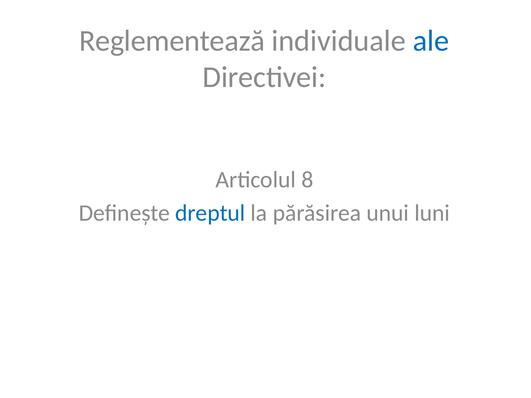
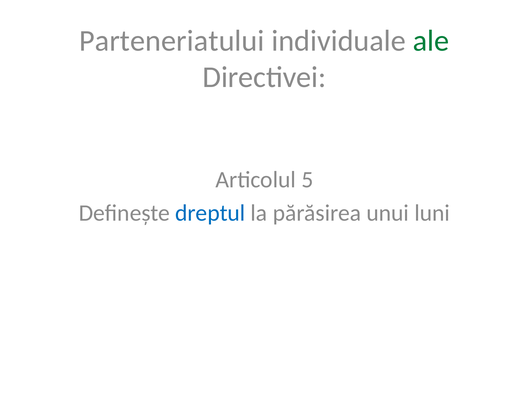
Reglementează: Reglementează -> Parteneriatului
ale colour: blue -> green
8: 8 -> 5
